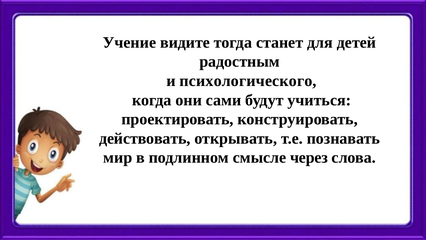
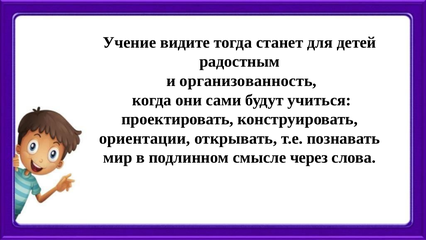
психологического: психологического -> организованность
действовать: действовать -> ориентации
